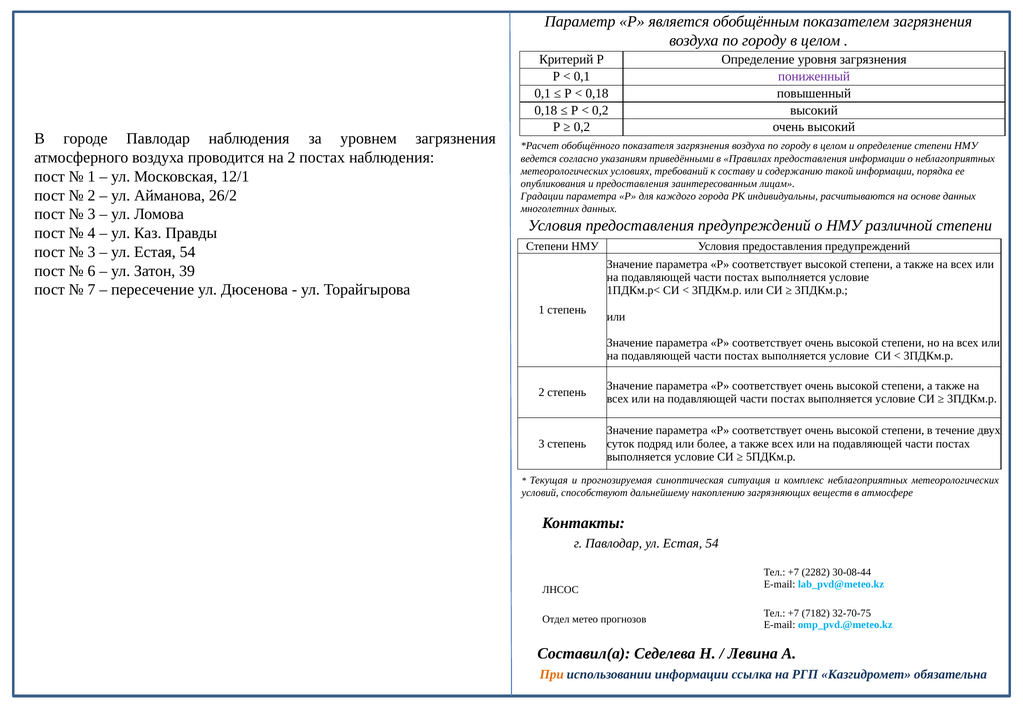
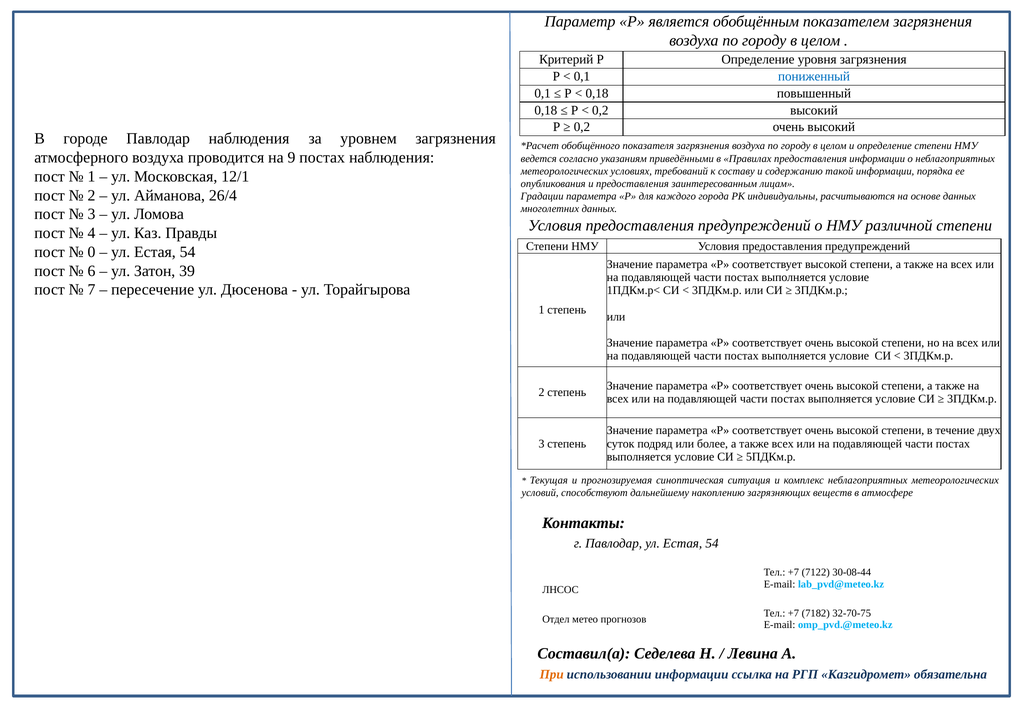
пониженный colour: purple -> blue
на 2: 2 -> 9
26/2: 26/2 -> 26/4
3 at (92, 252): 3 -> 0
2282: 2282 -> 7122
